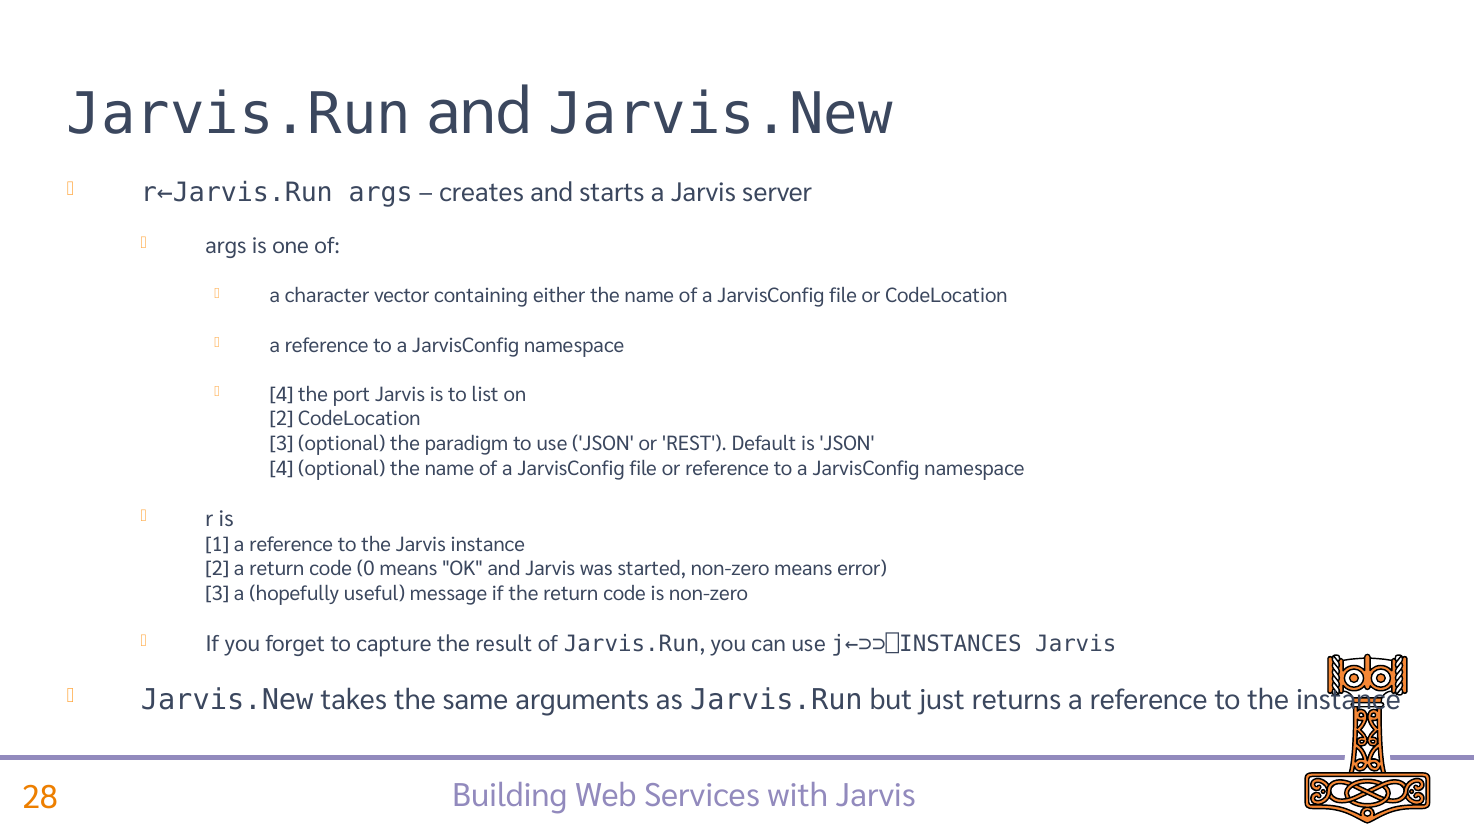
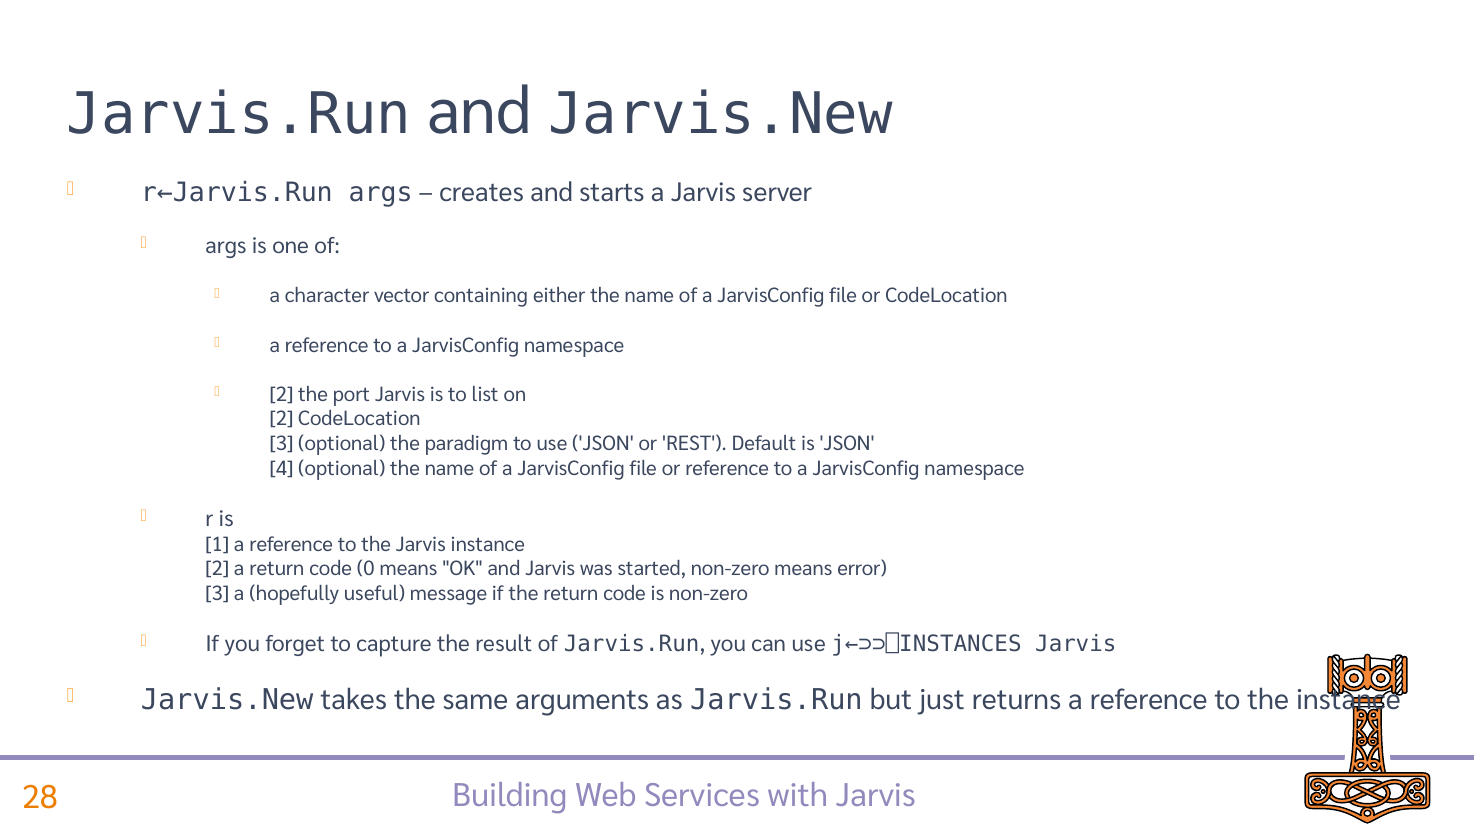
4 at (282, 395): 4 -> 2
